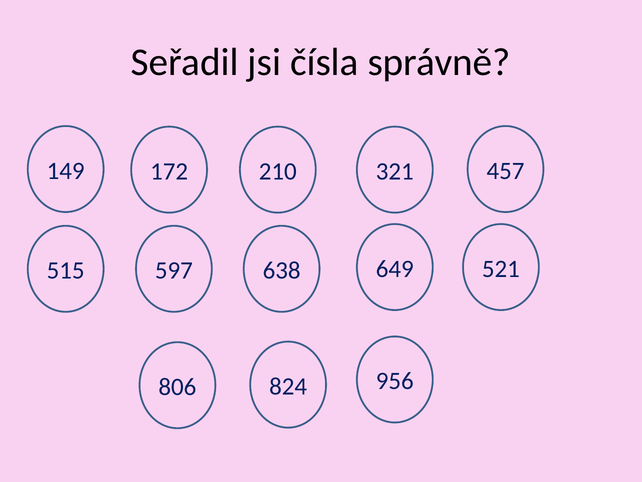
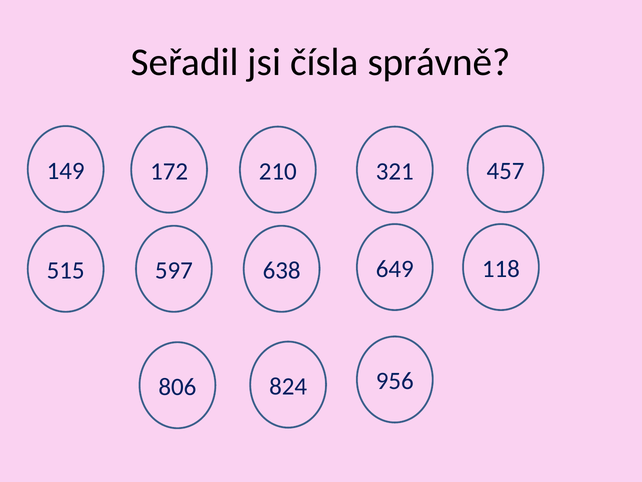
521: 521 -> 118
